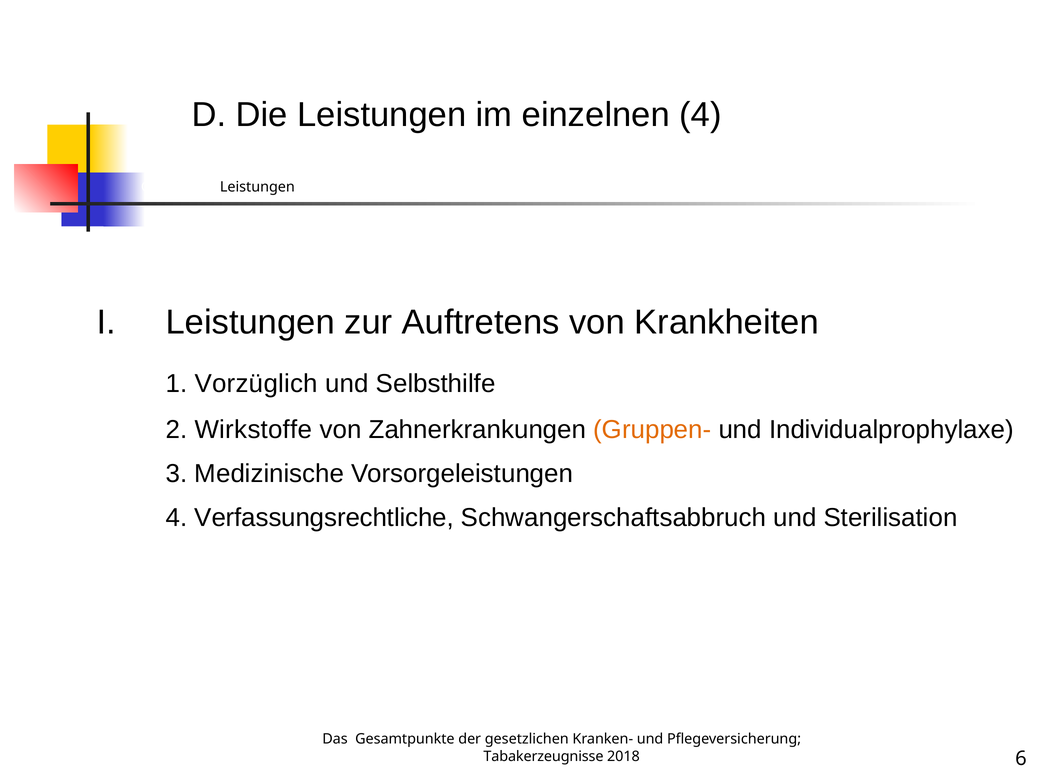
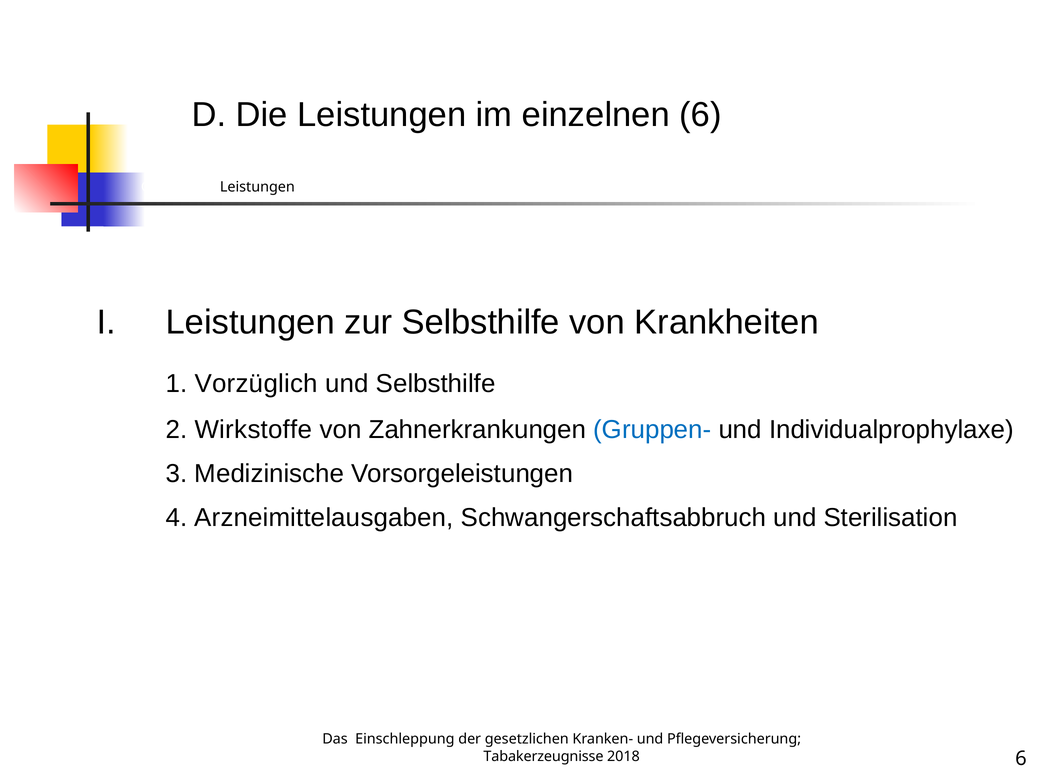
einzelnen 4: 4 -> 6
zur Auftretens: Auftretens -> Selbsthilfe
Gruppen- colour: orange -> blue
Verfassungsrechtliche: Verfassungsrechtliche -> Arzneimittelausgaben
Gesamtpunkte: Gesamtpunkte -> Einschleppung
